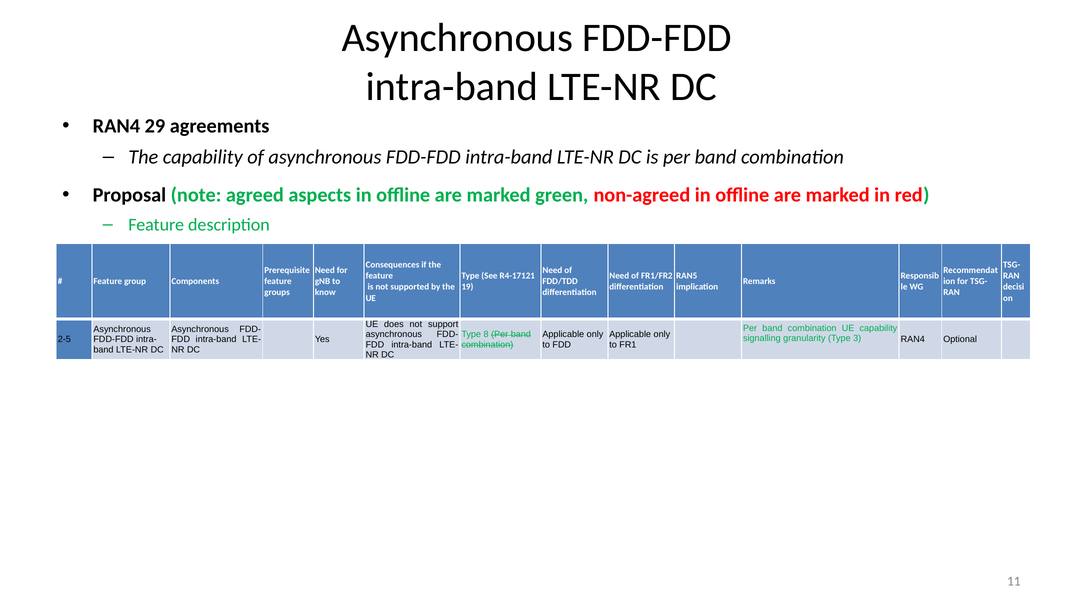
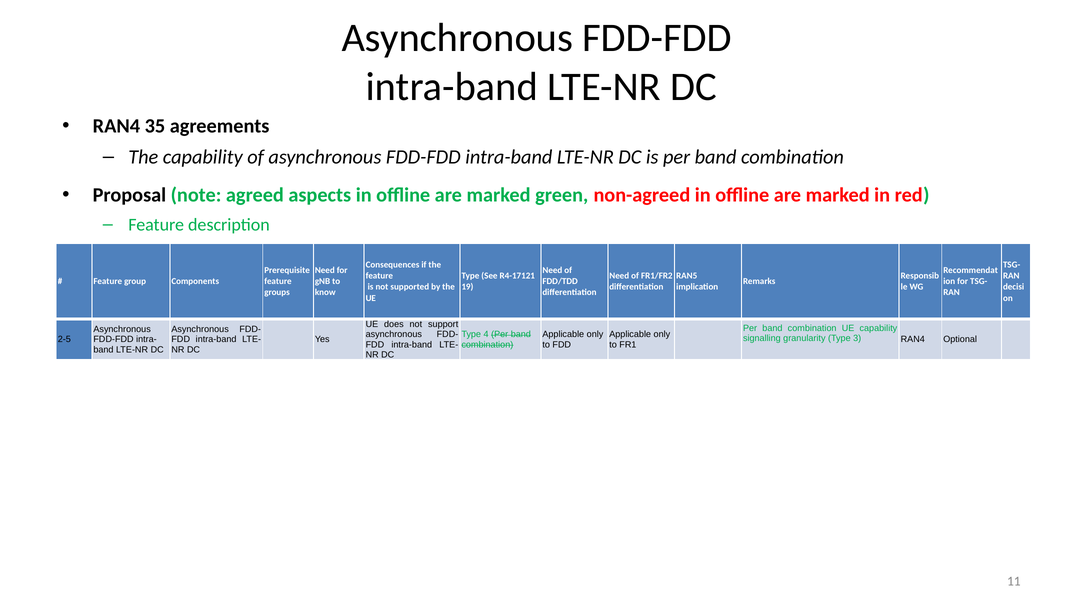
29: 29 -> 35
8: 8 -> 4
